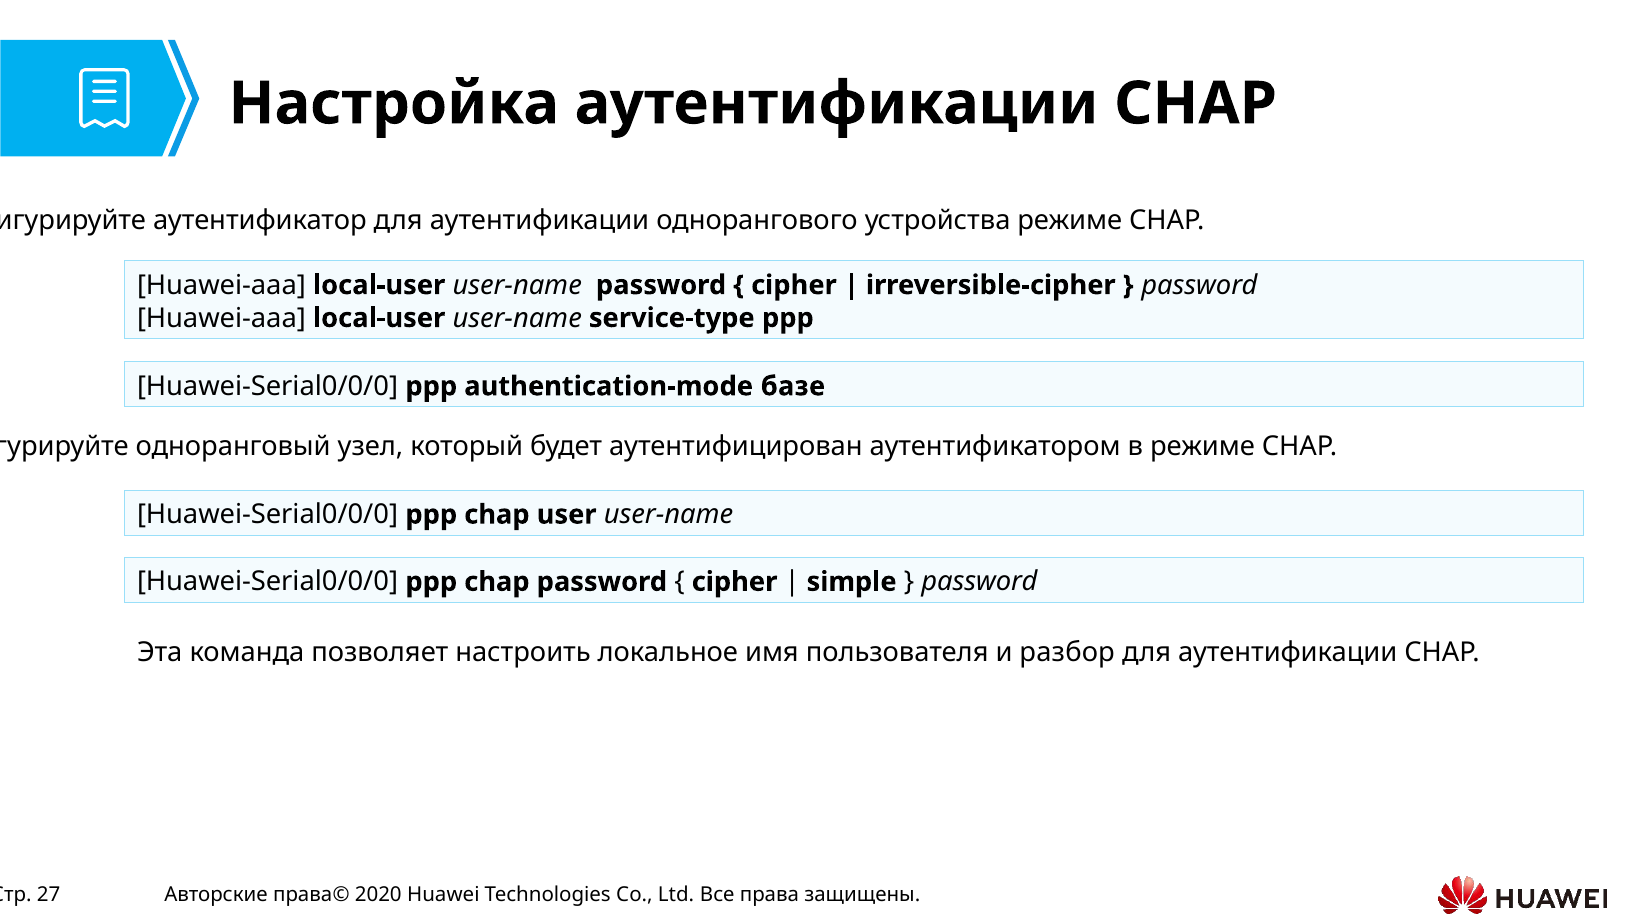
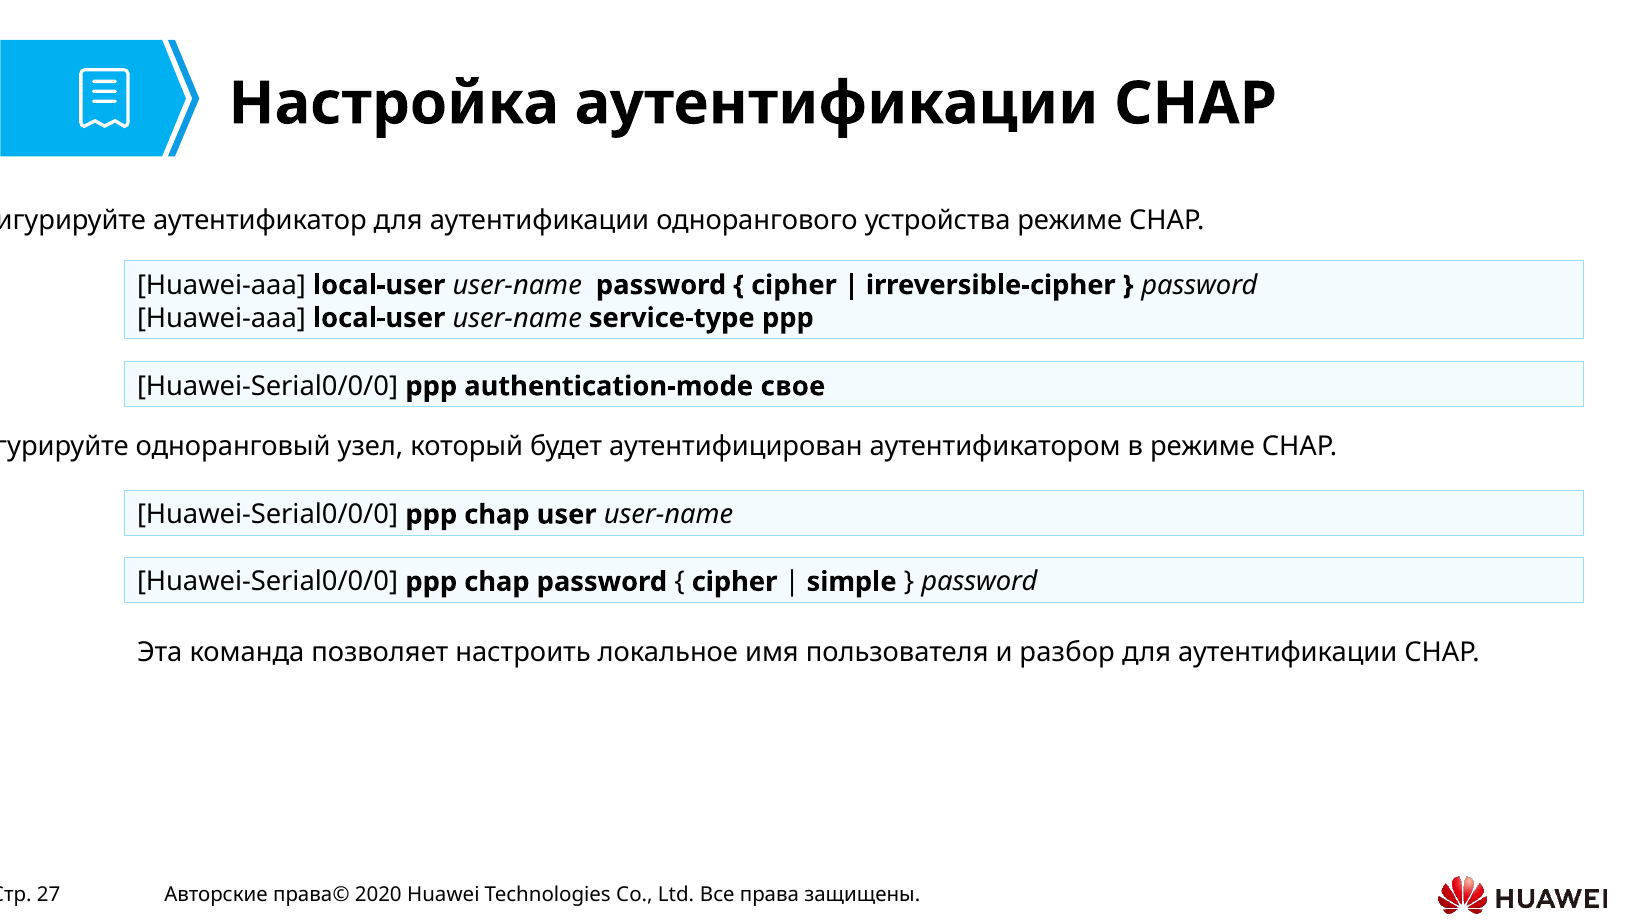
базе: базе -> свое
